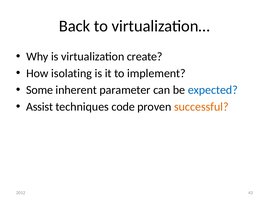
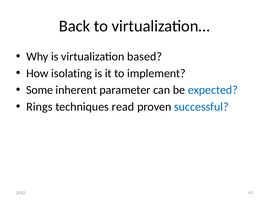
create: create -> based
Assist: Assist -> Rings
code: code -> read
successful colour: orange -> blue
